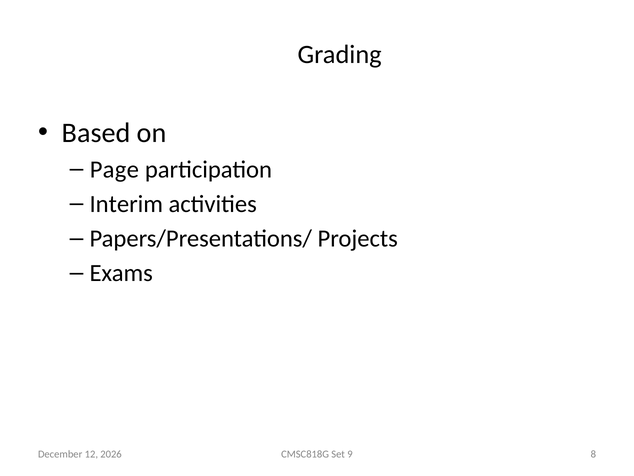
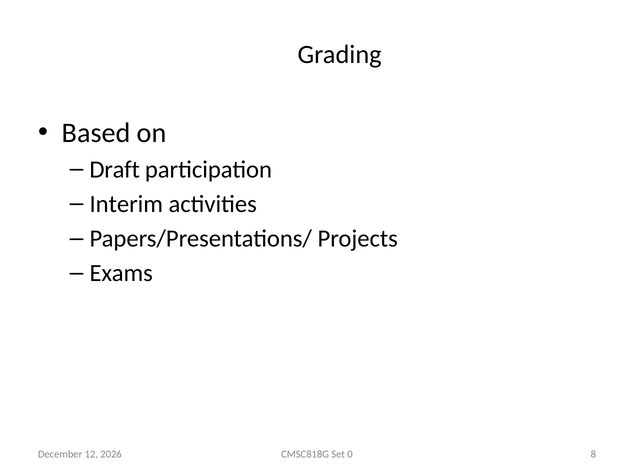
Page: Page -> Draft
9: 9 -> 0
